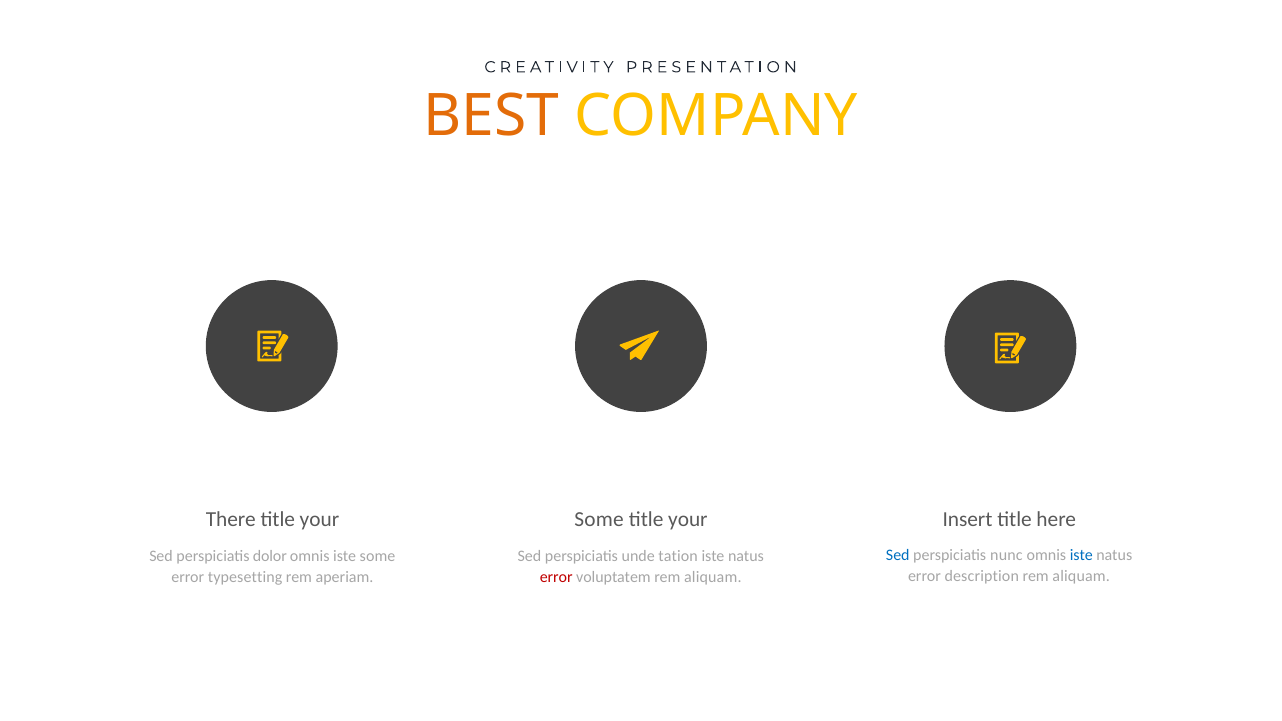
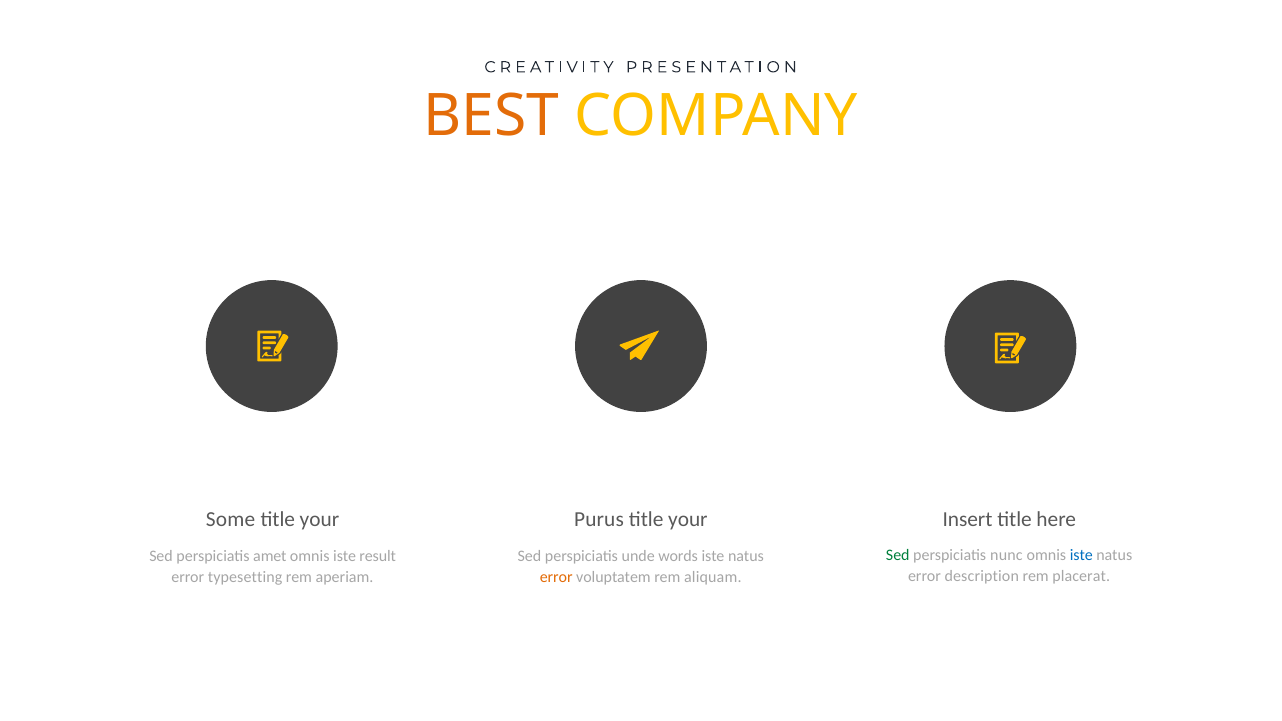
There: There -> Some
Some at (599, 520): Some -> Purus
Sed at (898, 555) colour: blue -> green
dolor: dolor -> amet
iste some: some -> result
unde tation: tation -> words
aliquam at (1081, 577): aliquam -> placerat
error at (556, 577) colour: red -> orange
